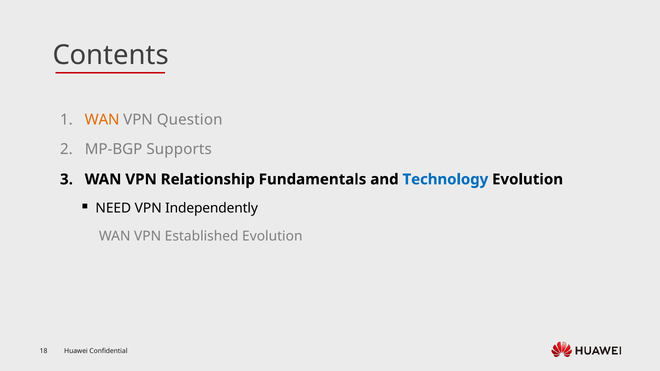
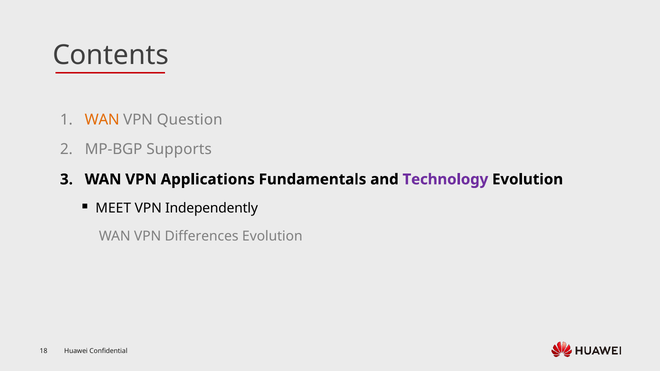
Relationship: Relationship -> Applications
Technology colour: blue -> purple
NEED: NEED -> MEET
Established: Established -> Differences
